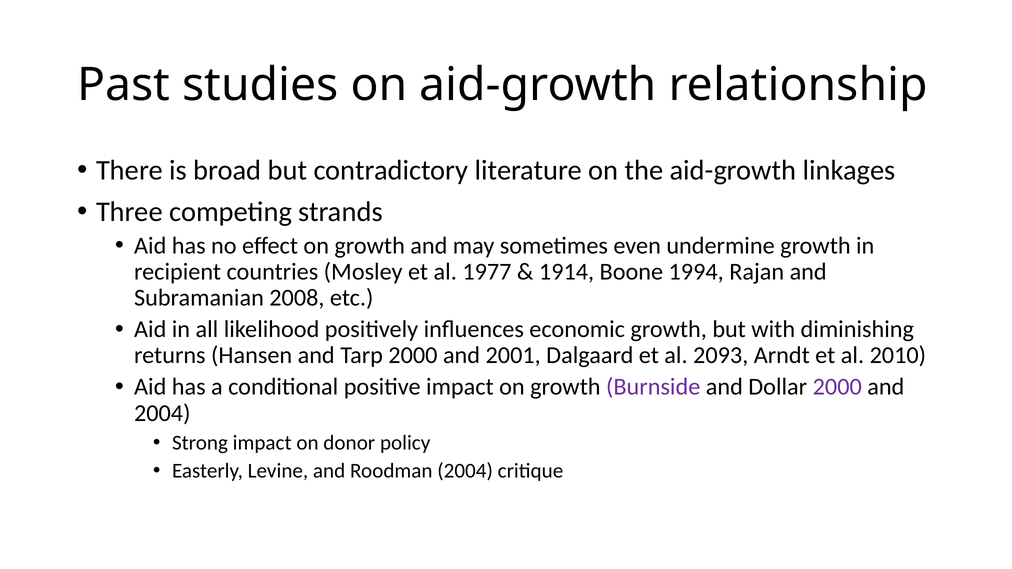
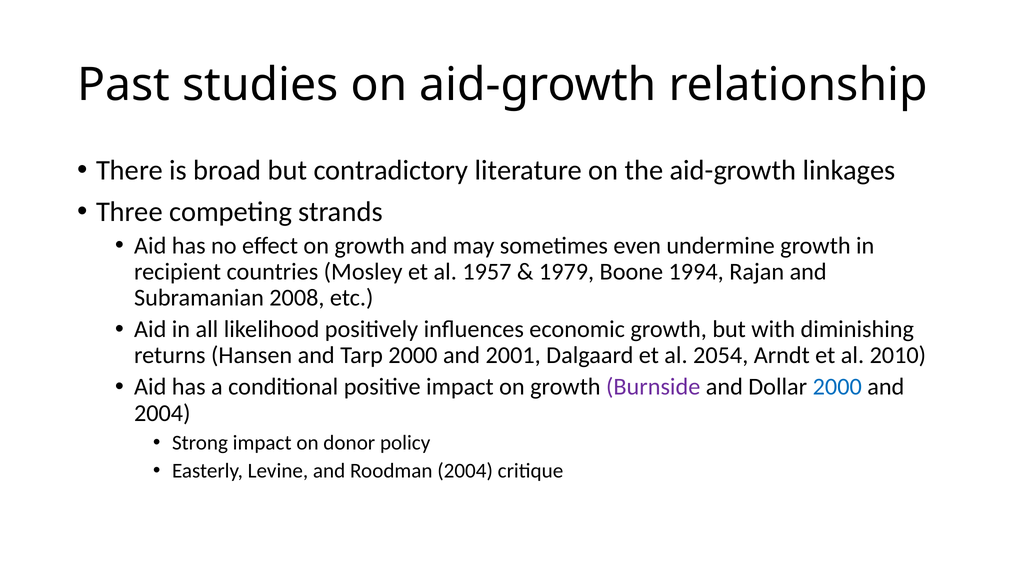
1977: 1977 -> 1957
1914: 1914 -> 1979
2093: 2093 -> 2054
2000 at (837, 387) colour: purple -> blue
